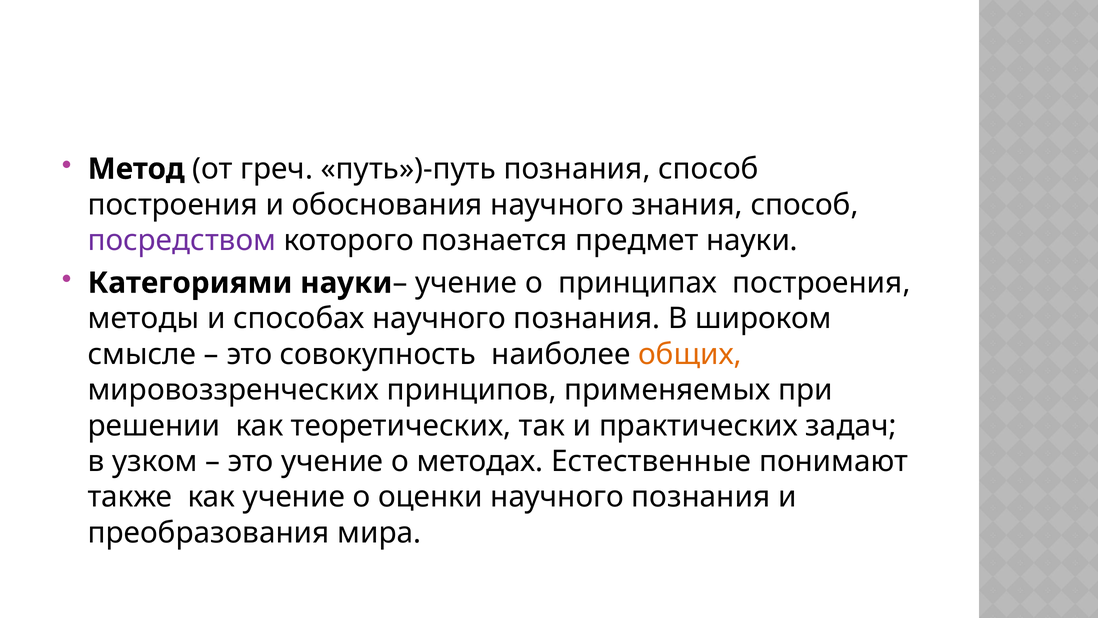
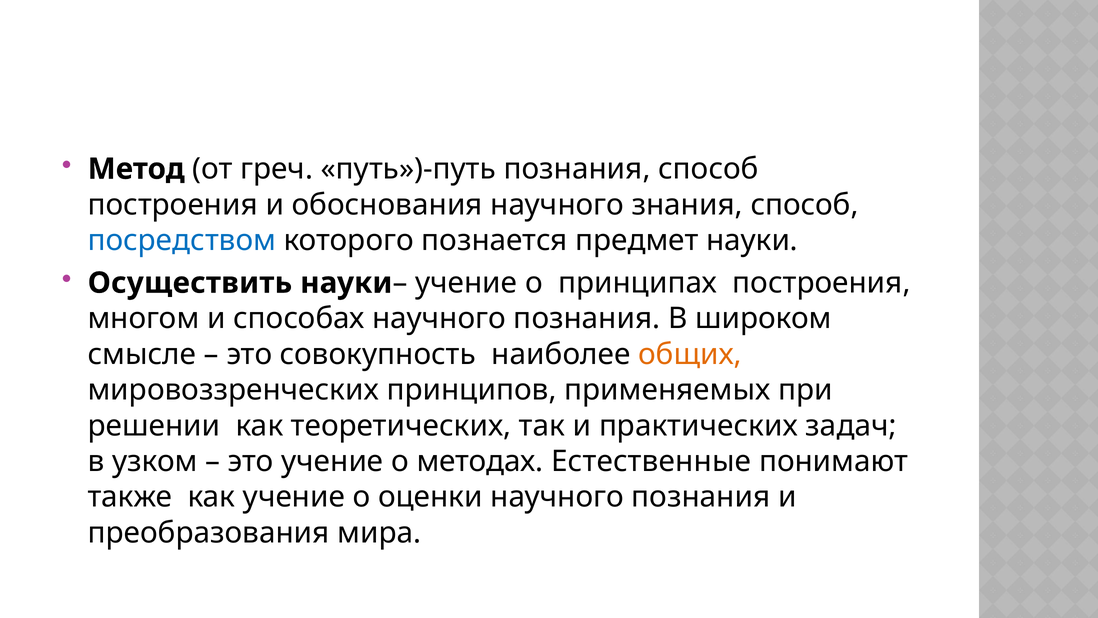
посредством colour: purple -> blue
Категориями: Категориями -> Осуществить
методы: методы -> многом
